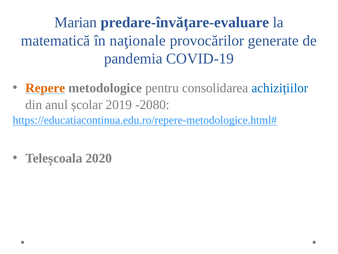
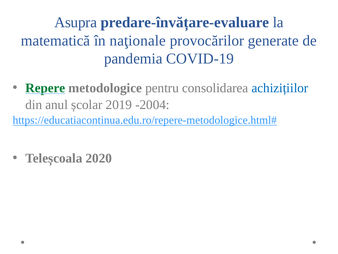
Marian: Marian -> Asupra
Repere colour: orange -> green
-2080: -2080 -> -2004
